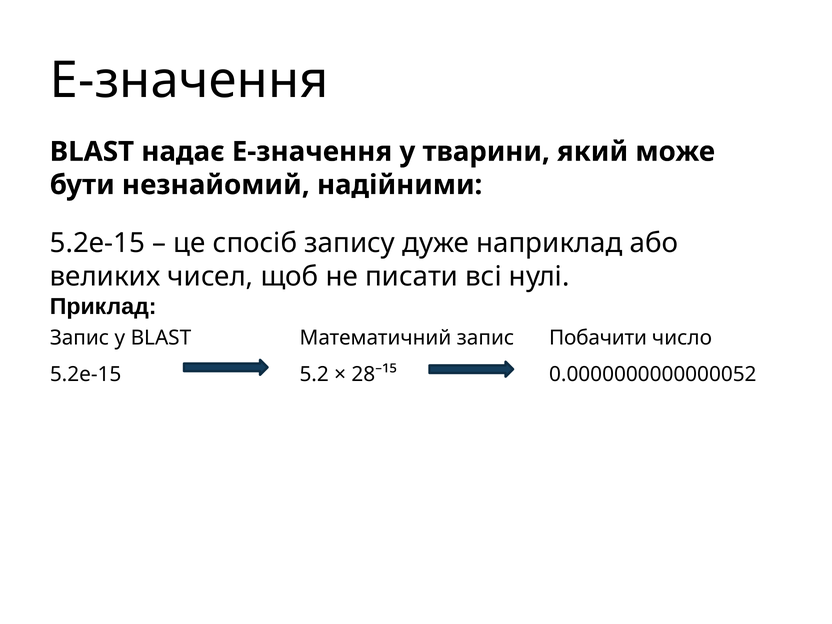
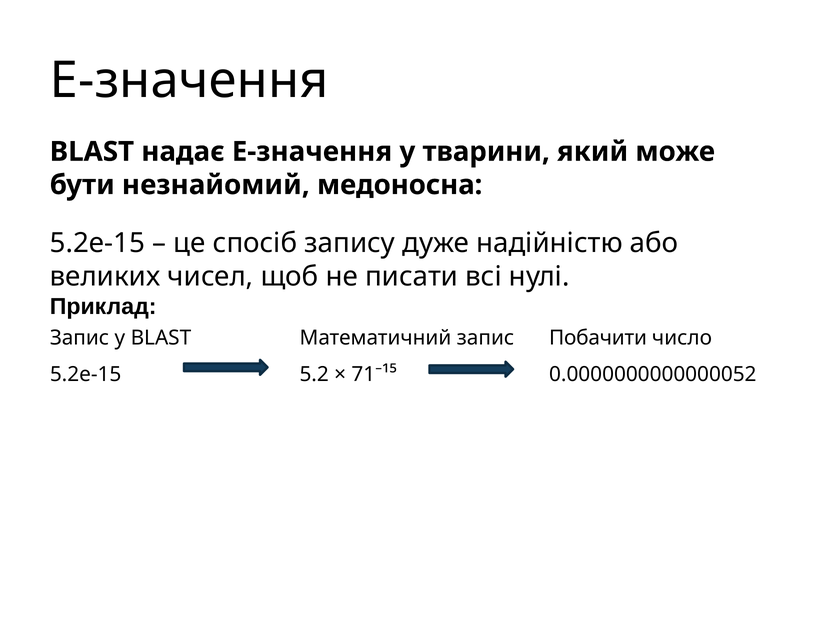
надійними: надійними -> медоносна
наприклад: наприклад -> надійністю
28⁻¹⁵: 28⁻¹⁵ -> 71⁻¹⁵
